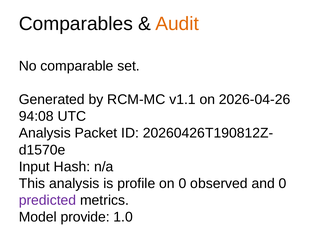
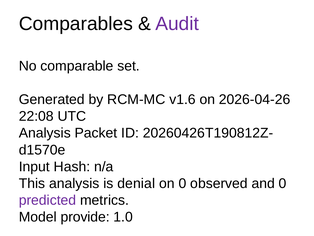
Audit colour: orange -> purple
v1.1: v1.1 -> v1.6
94:08: 94:08 -> 22:08
profile: profile -> denial
